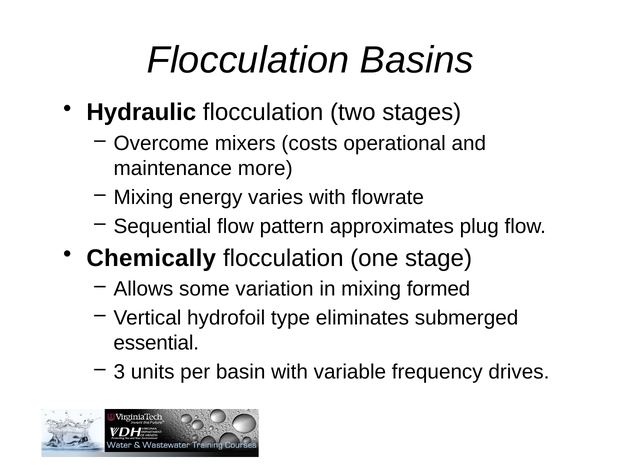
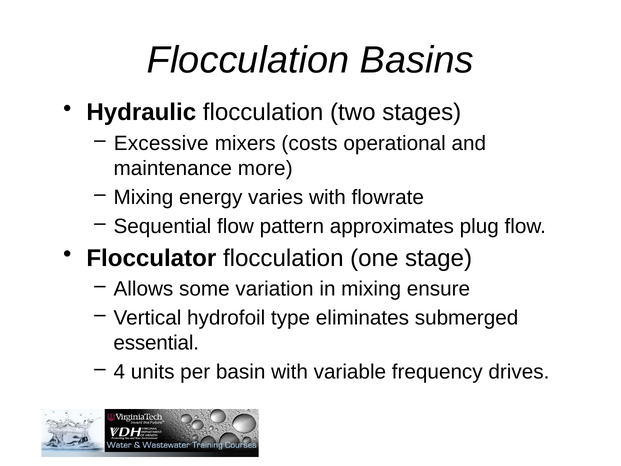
Overcome: Overcome -> Excessive
Chemically: Chemically -> Flocculator
formed: formed -> ensure
3: 3 -> 4
